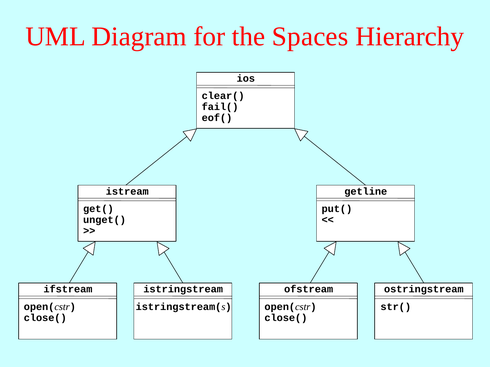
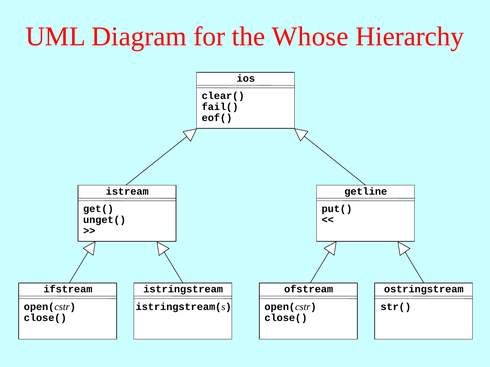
Spaces: Spaces -> Whose
